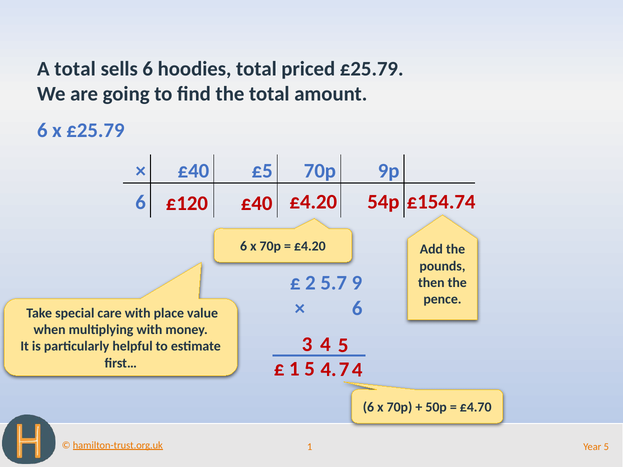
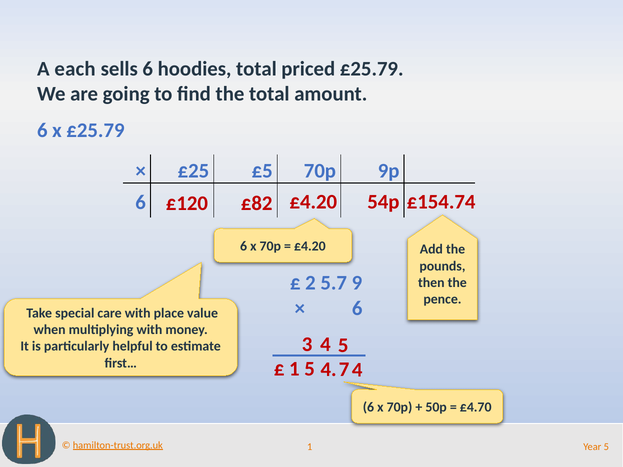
A total: total -> each
£40 at (193, 171): £40 -> £25
£120 £40: £40 -> £82
